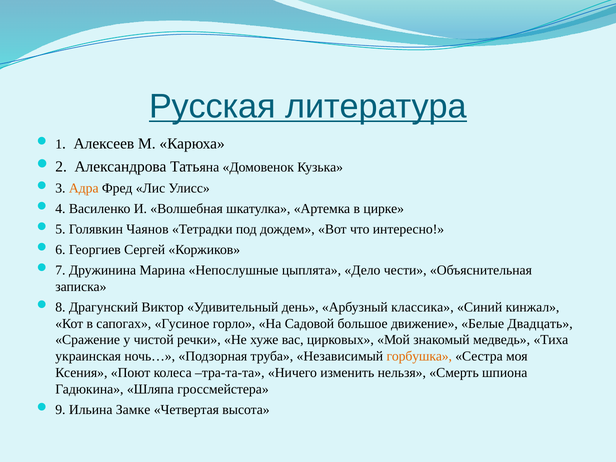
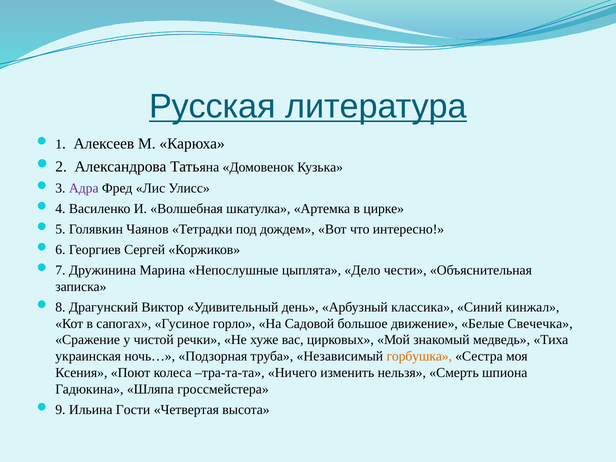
Адра colour: orange -> purple
Двадцать: Двадцать -> Свечечка
Замке: Замке -> Гости
